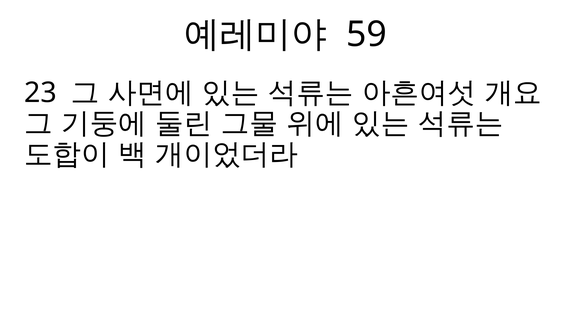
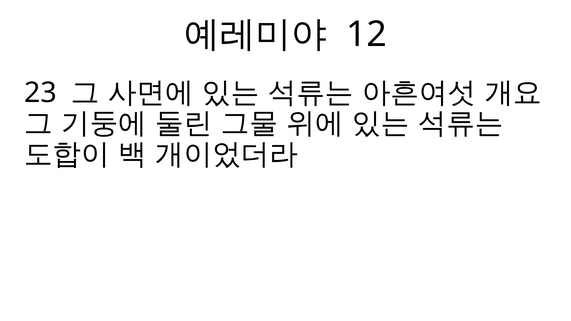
59: 59 -> 12
